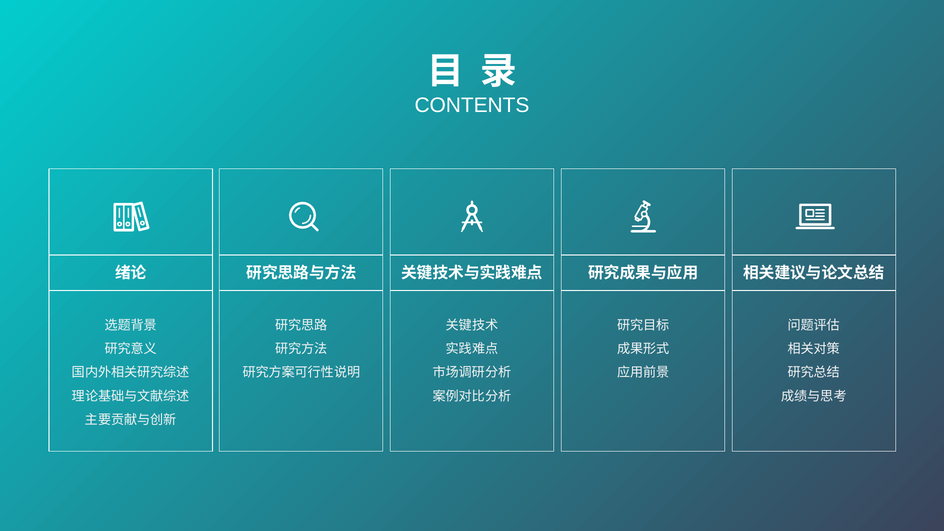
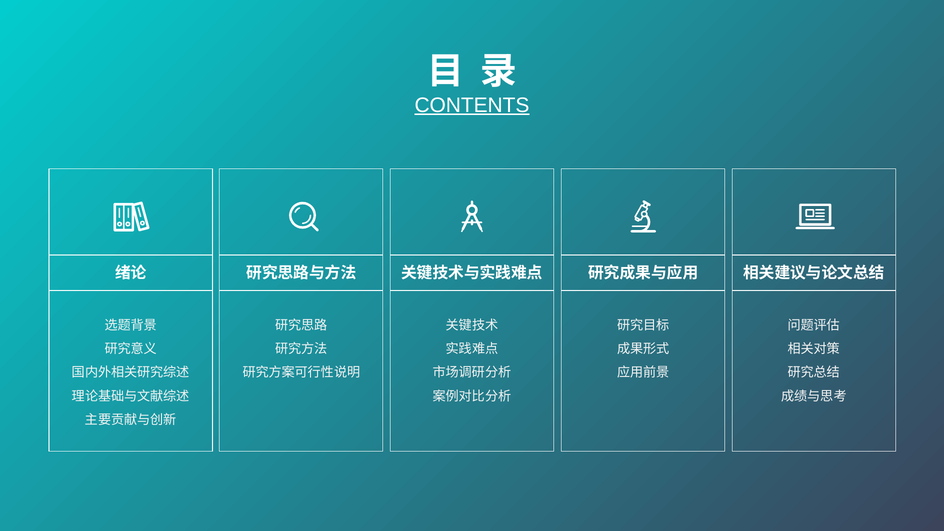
CONTENTS underline: none -> present
